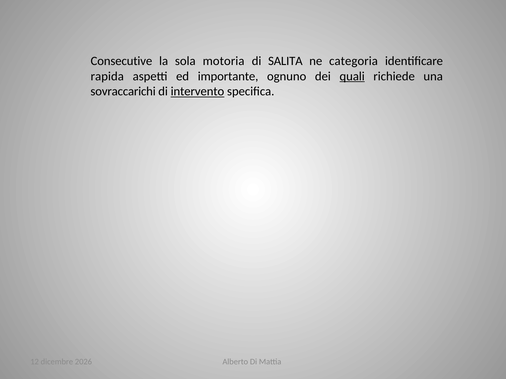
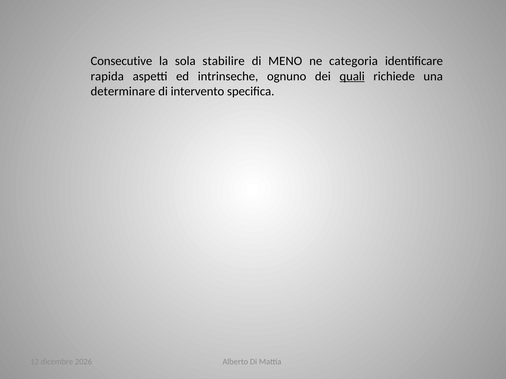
motoria: motoria -> stabilire
SALITA: SALITA -> MENO
importante: importante -> intrinseche
sovraccarichi: sovraccarichi -> determinare
intervento underline: present -> none
